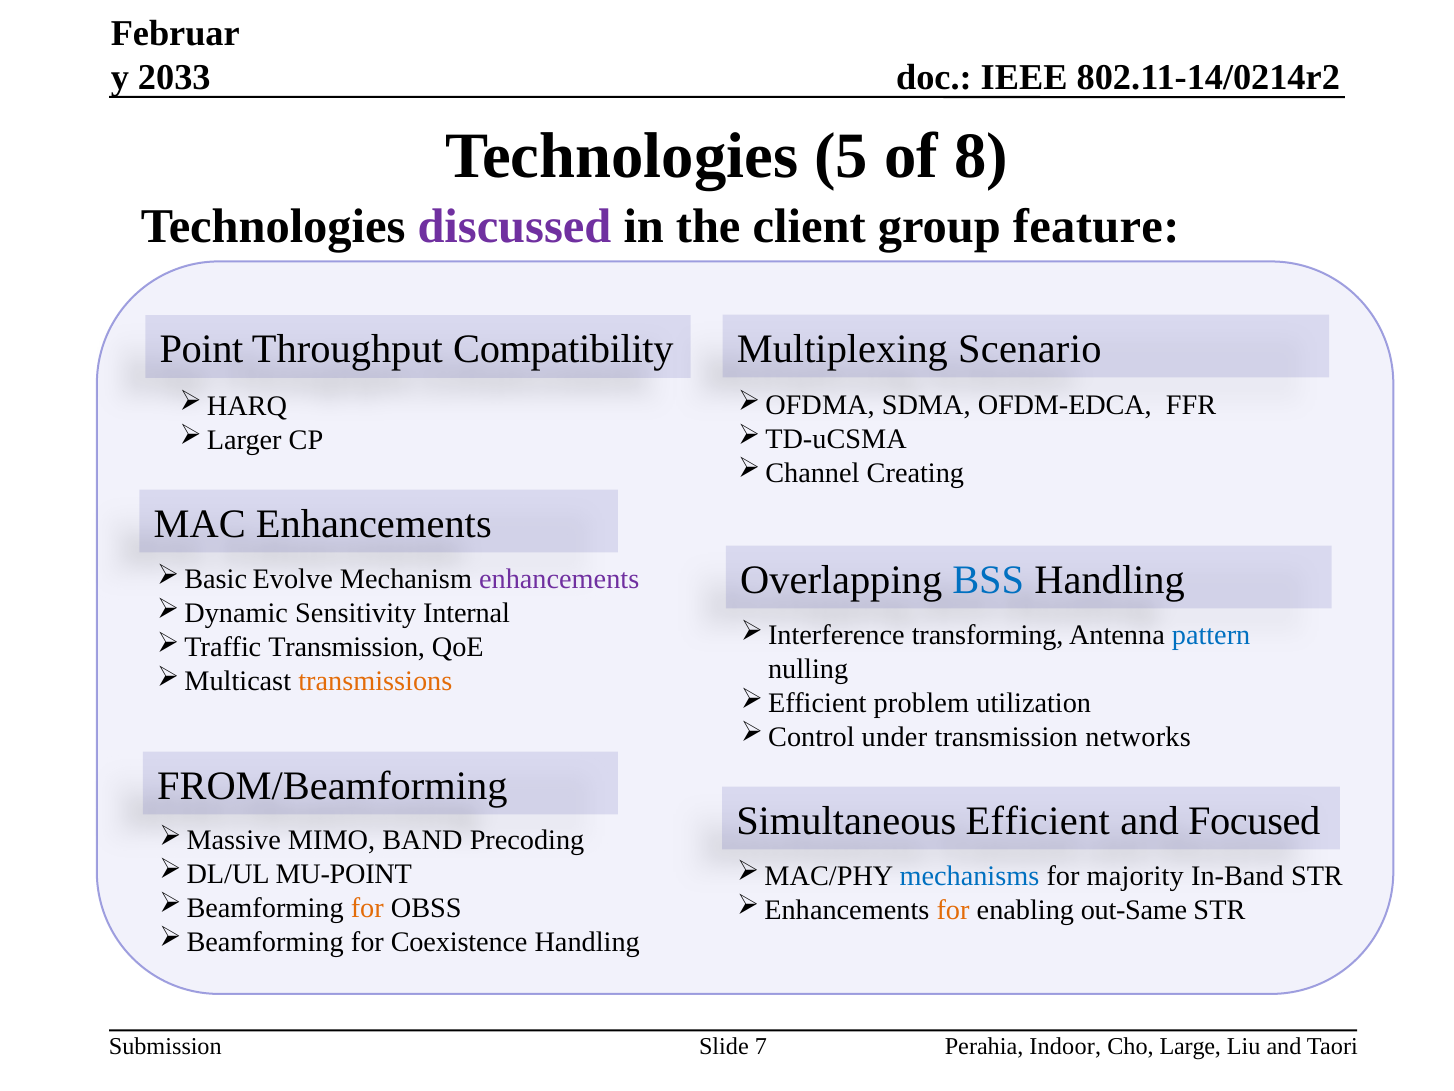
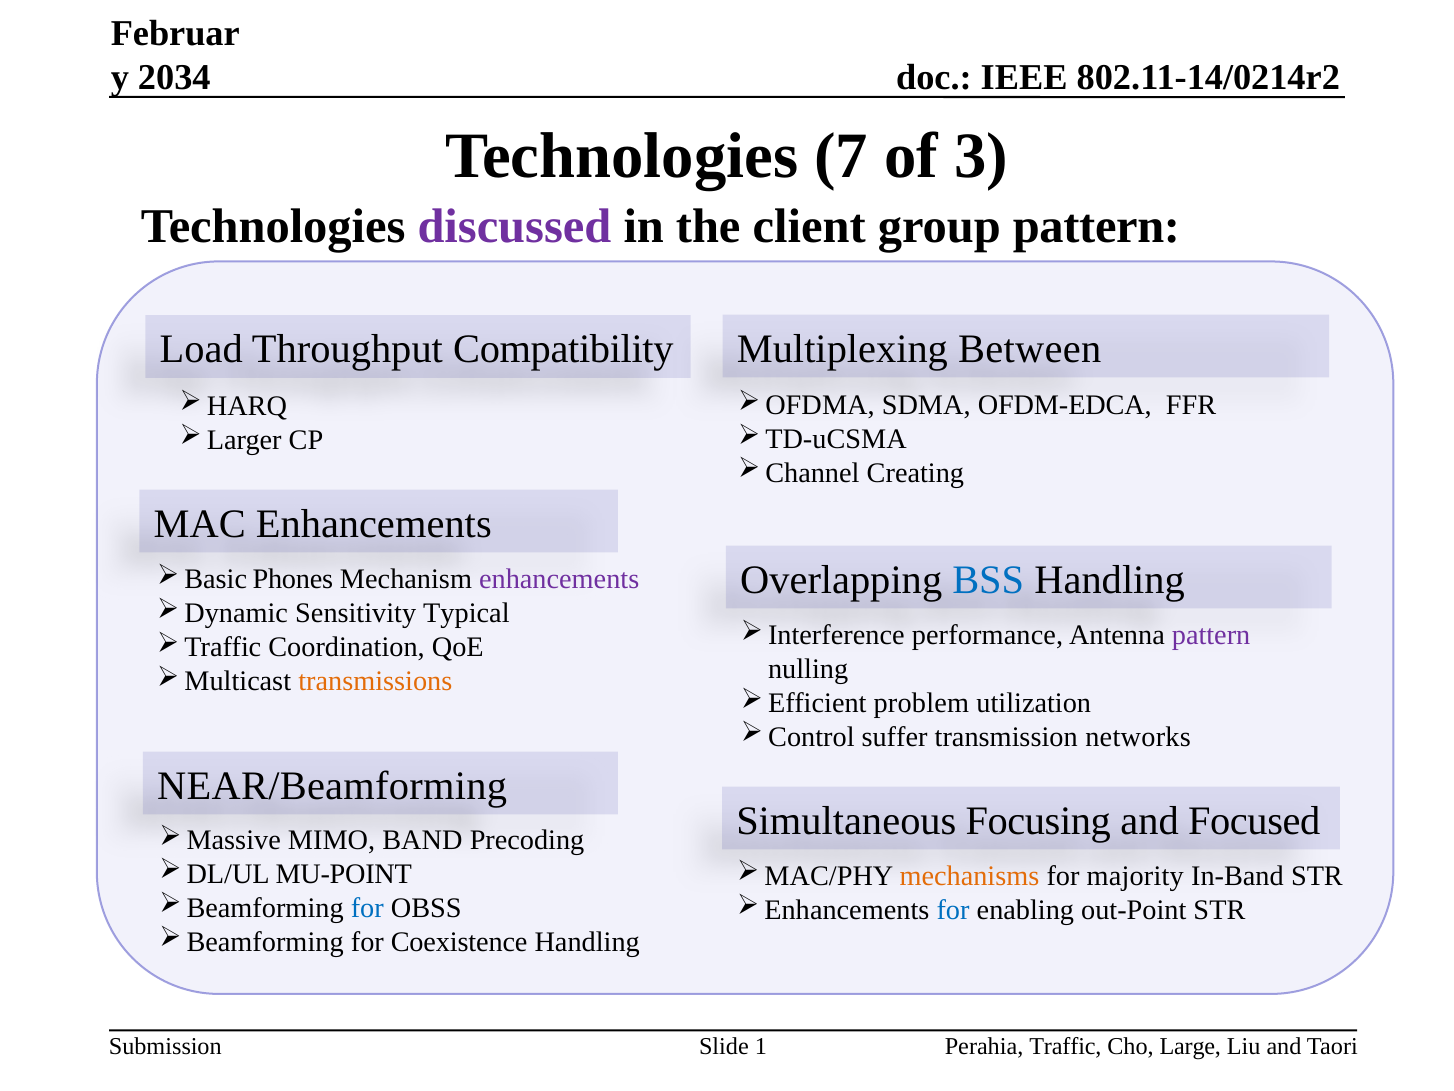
2033: 2033 -> 2034
5: 5 -> 7
8: 8 -> 3
group feature: feature -> pattern
Scenario: Scenario -> Between
Point: Point -> Load
Evolve: Evolve -> Phones
Internal: Internal -> Typical
transforming: transforming -> performance
pattern at (1211, 635) colour: blue -> purple
Transmission at (347, 647): Transmission -> Coordination
under: under -> suffer
FROM/Beamforming: FROM/Beamforming -> NEAR/Beamforming
Efficient: Efficient -> Focusing
mechanisms colour: blue -> orange
for at (367, 908) colour: orange -> blue
for at (953, 910) colour: orange -> blue
out-Same: out-Same -> out-Point
7: 7 -> 1
Indoor: Indoor -> Traffic
